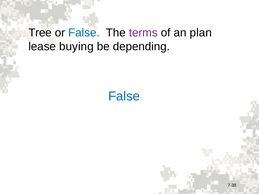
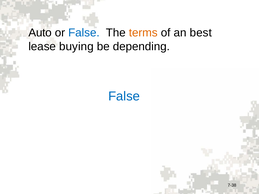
Tree: Tree -> Auto
terms colour: purple -> orange
plan: plan -> best
